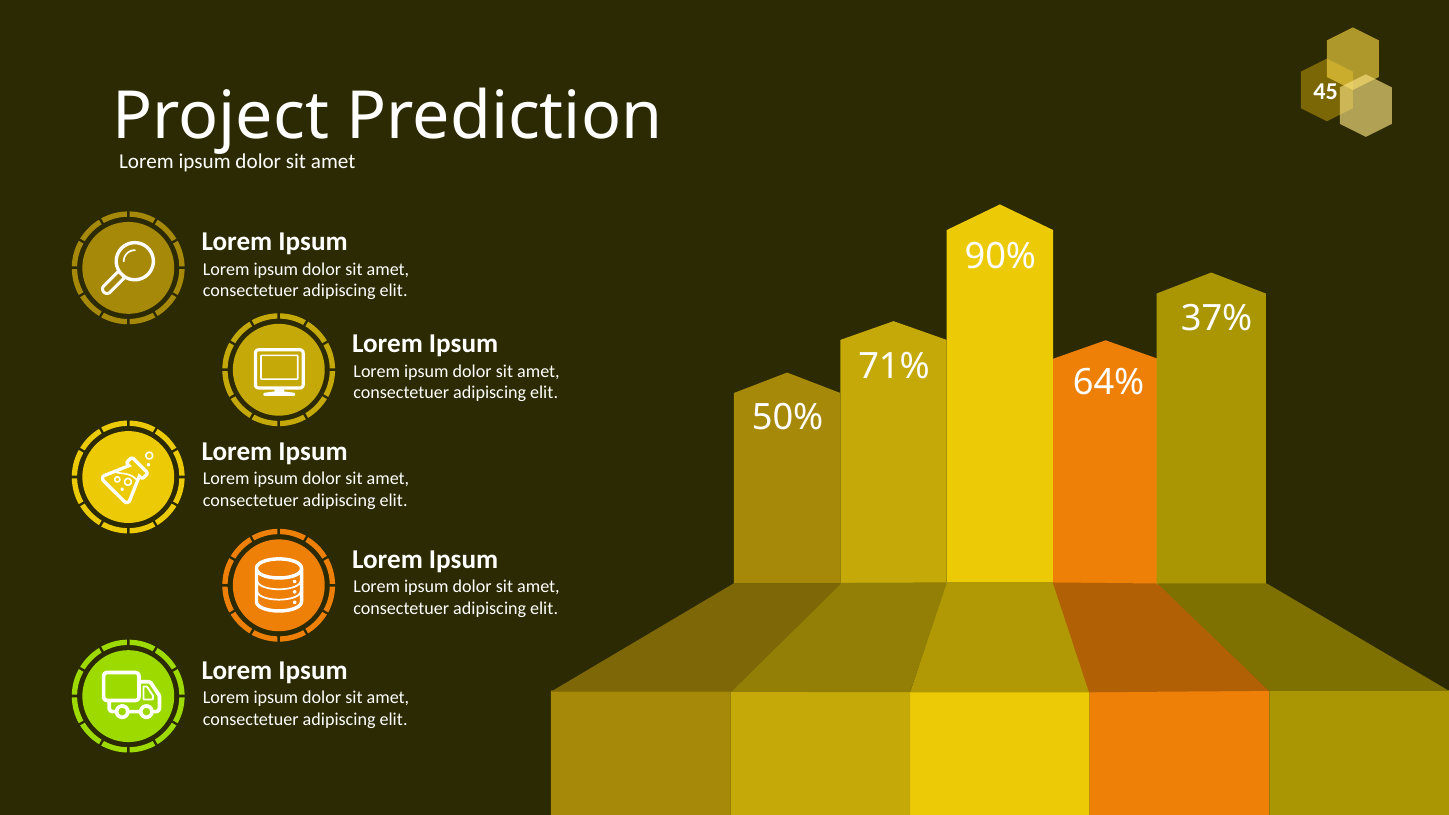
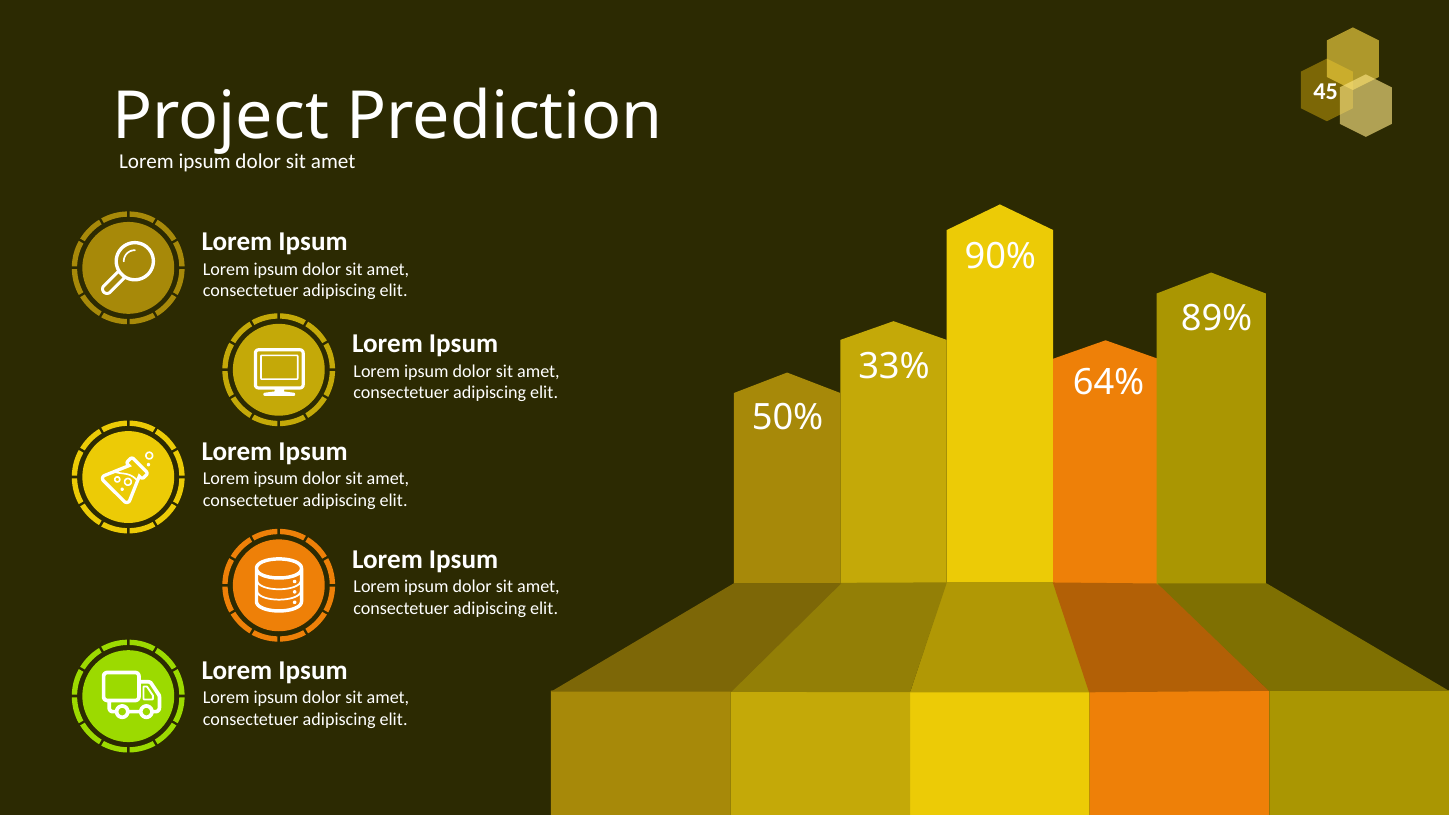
37%: 37% -> 89%
71%: 71% -> 33%
